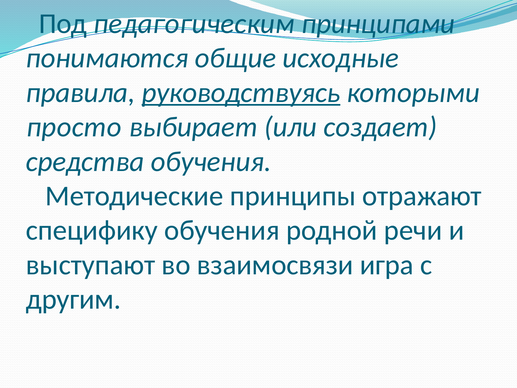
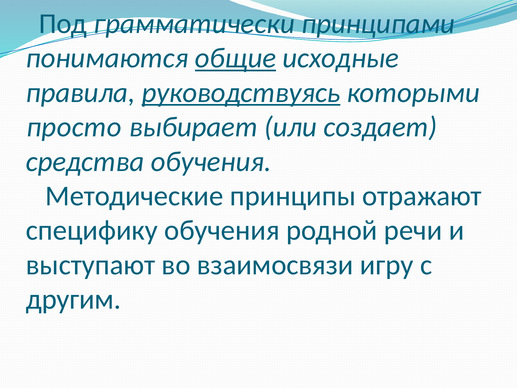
педагогическим: педагогическим -> грамматически
общие underline: none -> present
игра: игра -> игру
